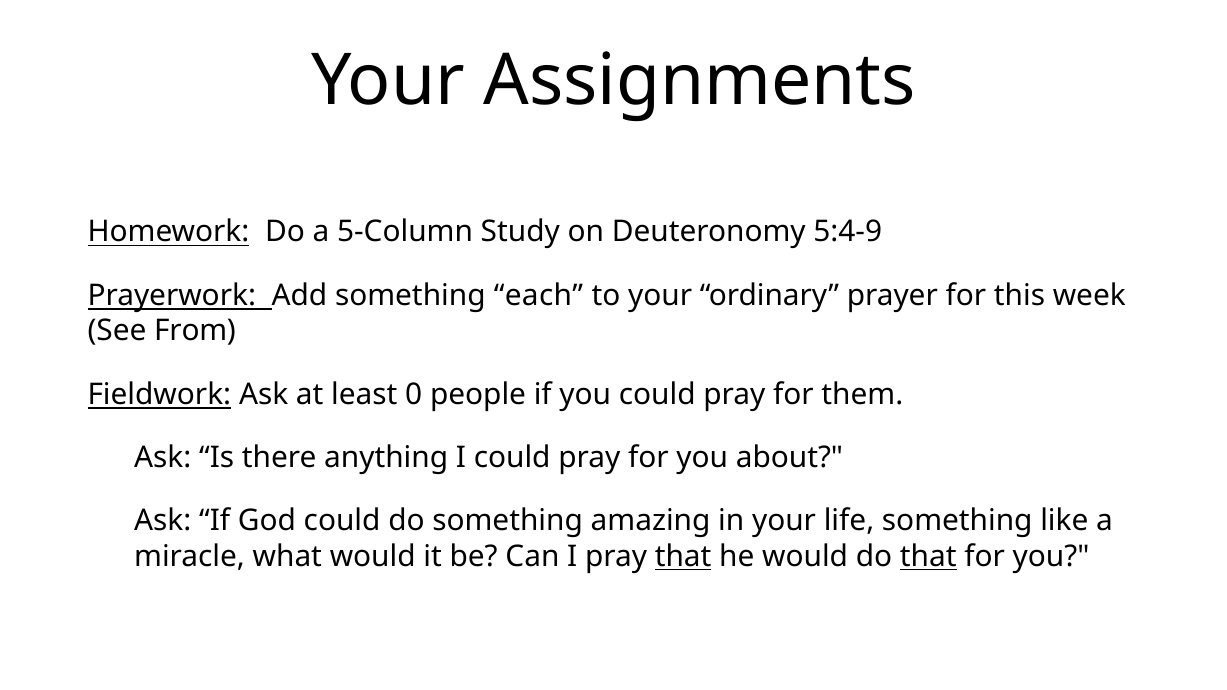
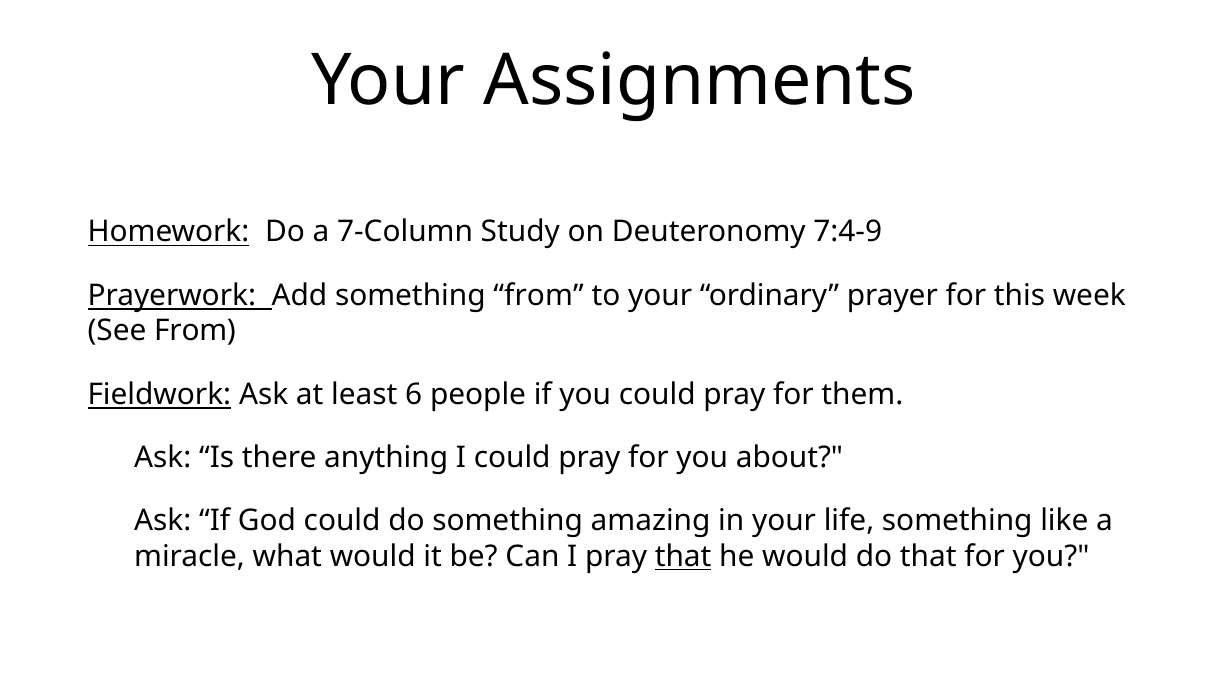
5-Column: 5-Column -> 7-Column
5:4-9: 5:4-9 -> 7:4-9
something each: each -> from
0: 0 -> 6
that at (928, 557) underline: present -> none
